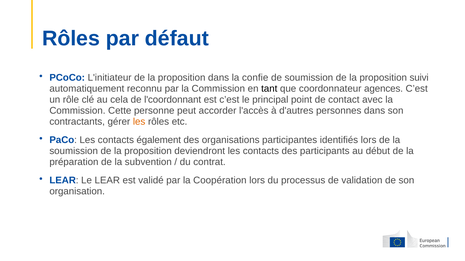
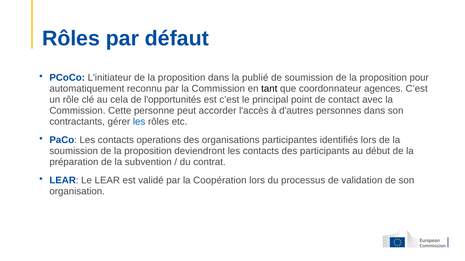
confie: confie -> publié
suivi: suivi -> pour
l'coordonnant: l'coordonnant -> l'opportunités
les at (139, 122) colour: orange -> blue
également: également -> operations
